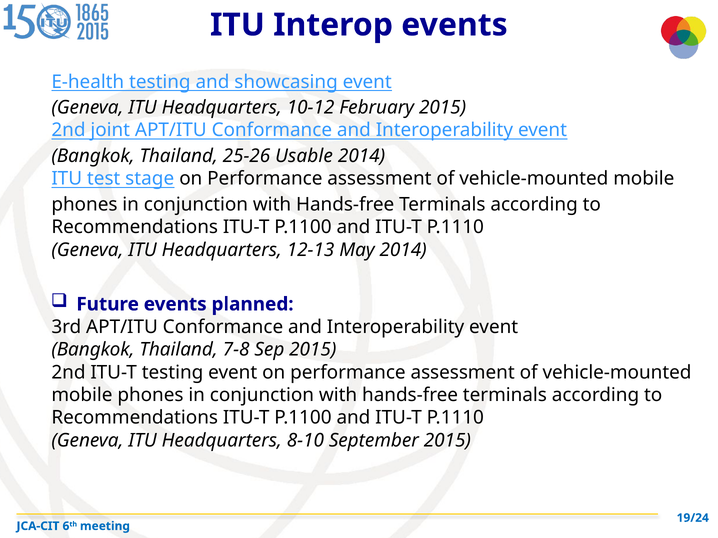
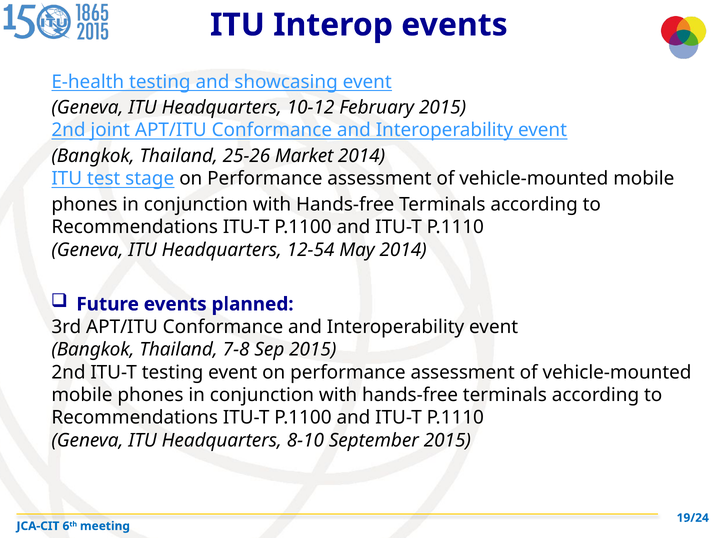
Usable: Usable -> Market
12-13: 12-13 -> 12-54
